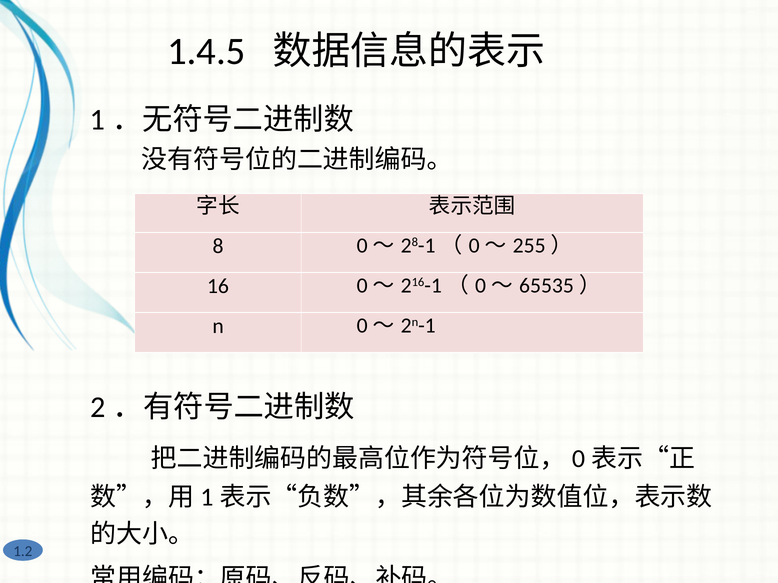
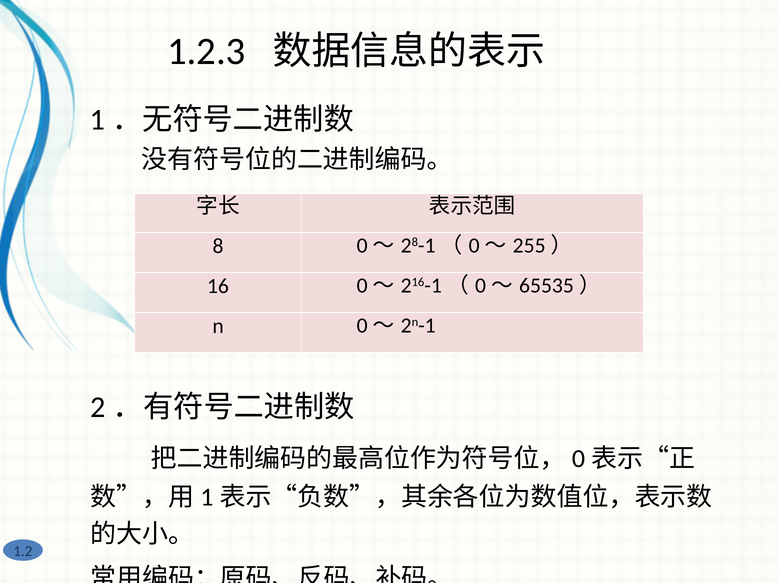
1.4.5: 1.4.5 -> 1.2.3
